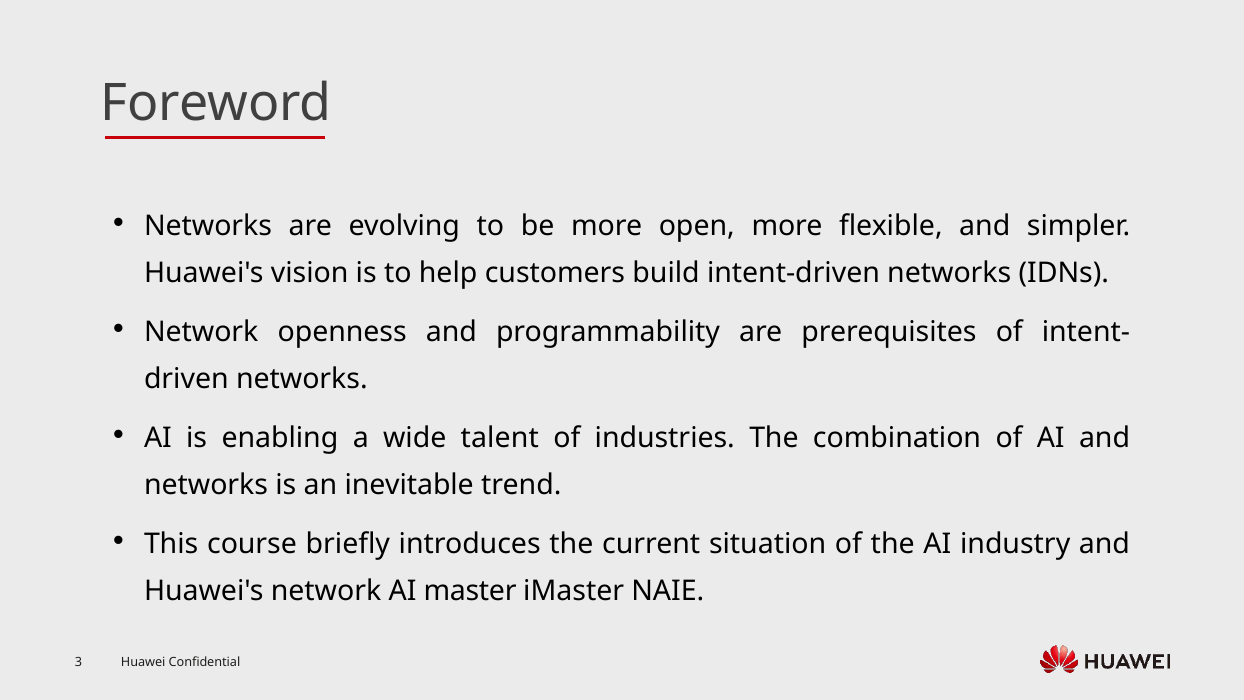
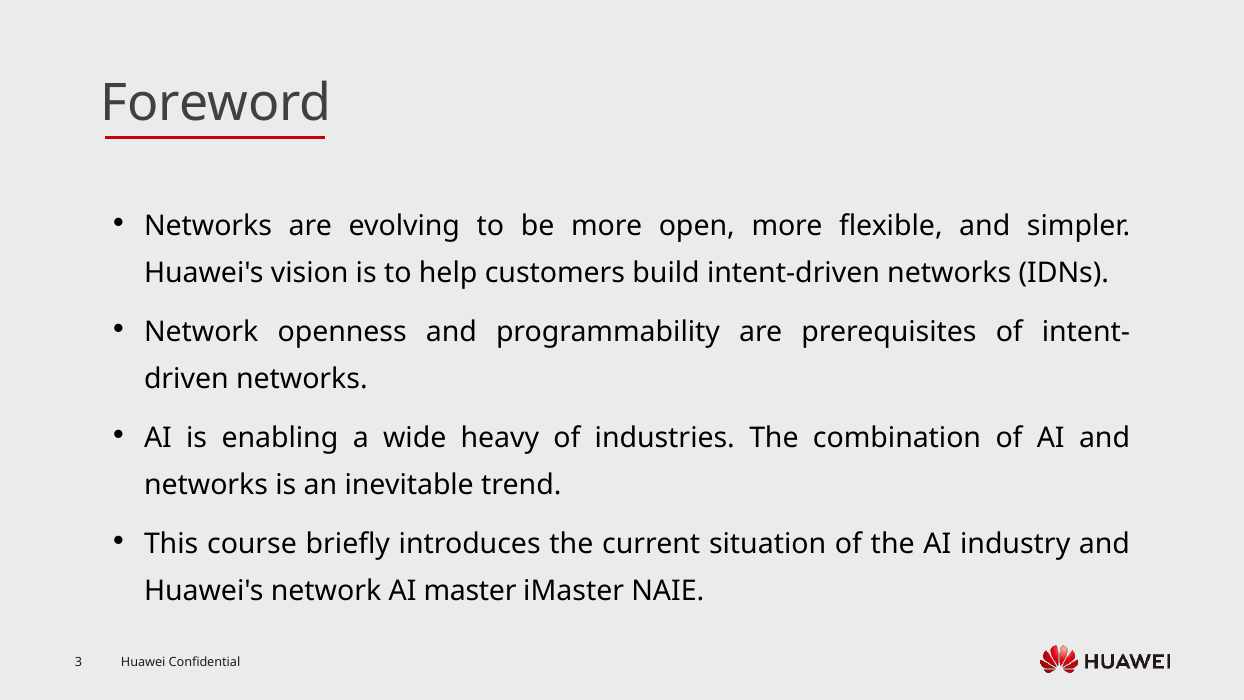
talent: talent -> heavy
